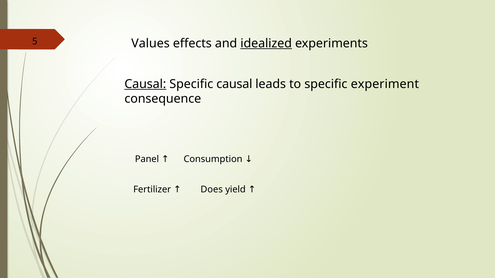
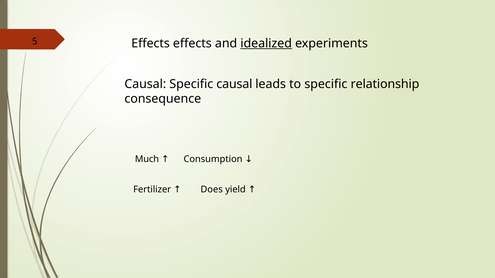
Values at (151, 44): Values -> Effects
Causal at (145, 84) underline: present -> none
experiment: experiment -> relationship
Panel: Panel -> Much
